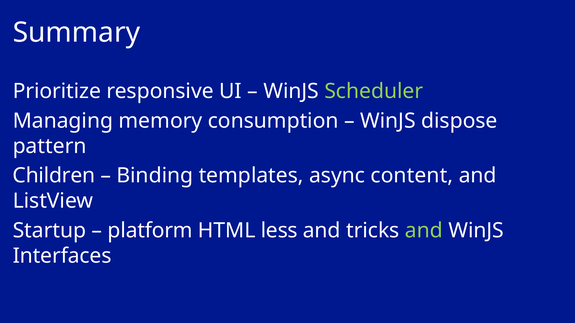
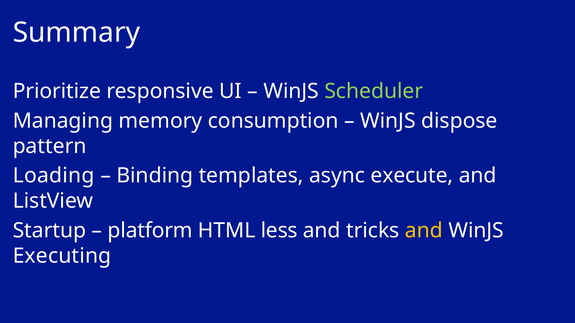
Children: Children -> Loading
content: content -> execute
and at (424, 231) colour: light green -> yellow
Interfaces: Interfaces -> Executing
